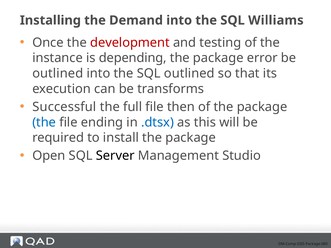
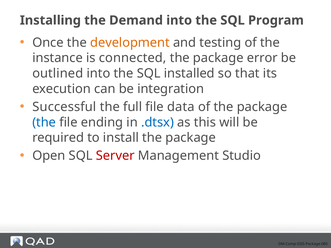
Williams: Williams -> Program
development colour: red -> orange
depending: depending -> connected
SQL outlined: outlined -> installed
transforms: transforms -> integration
then: then -> data
Server colour: black -> red
